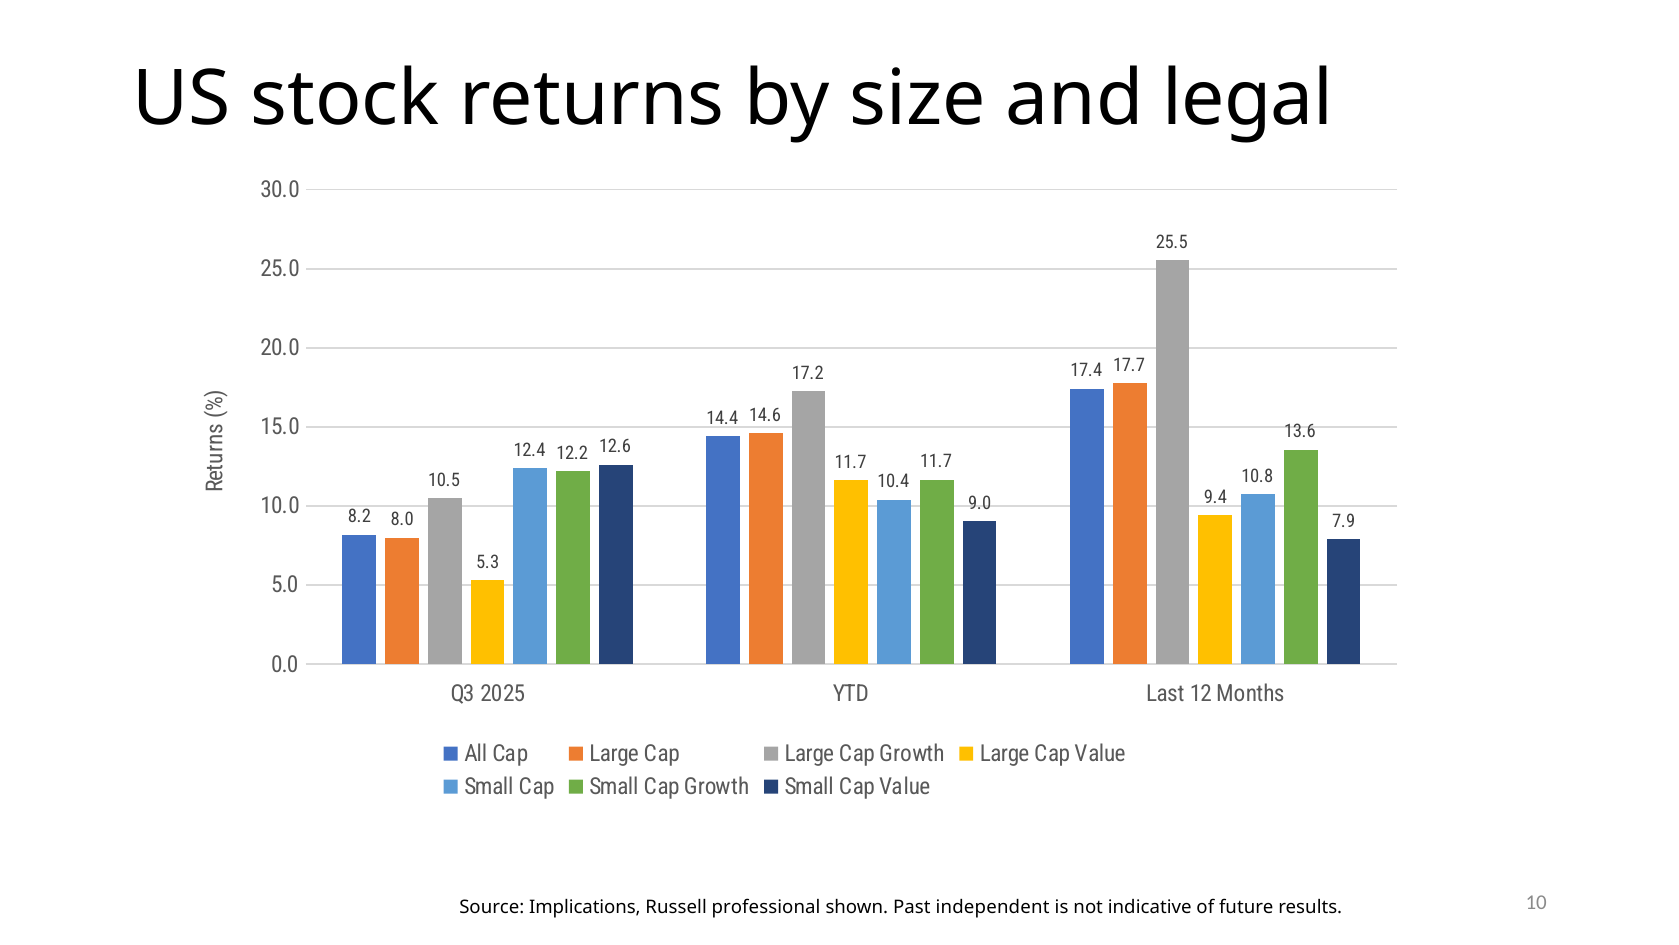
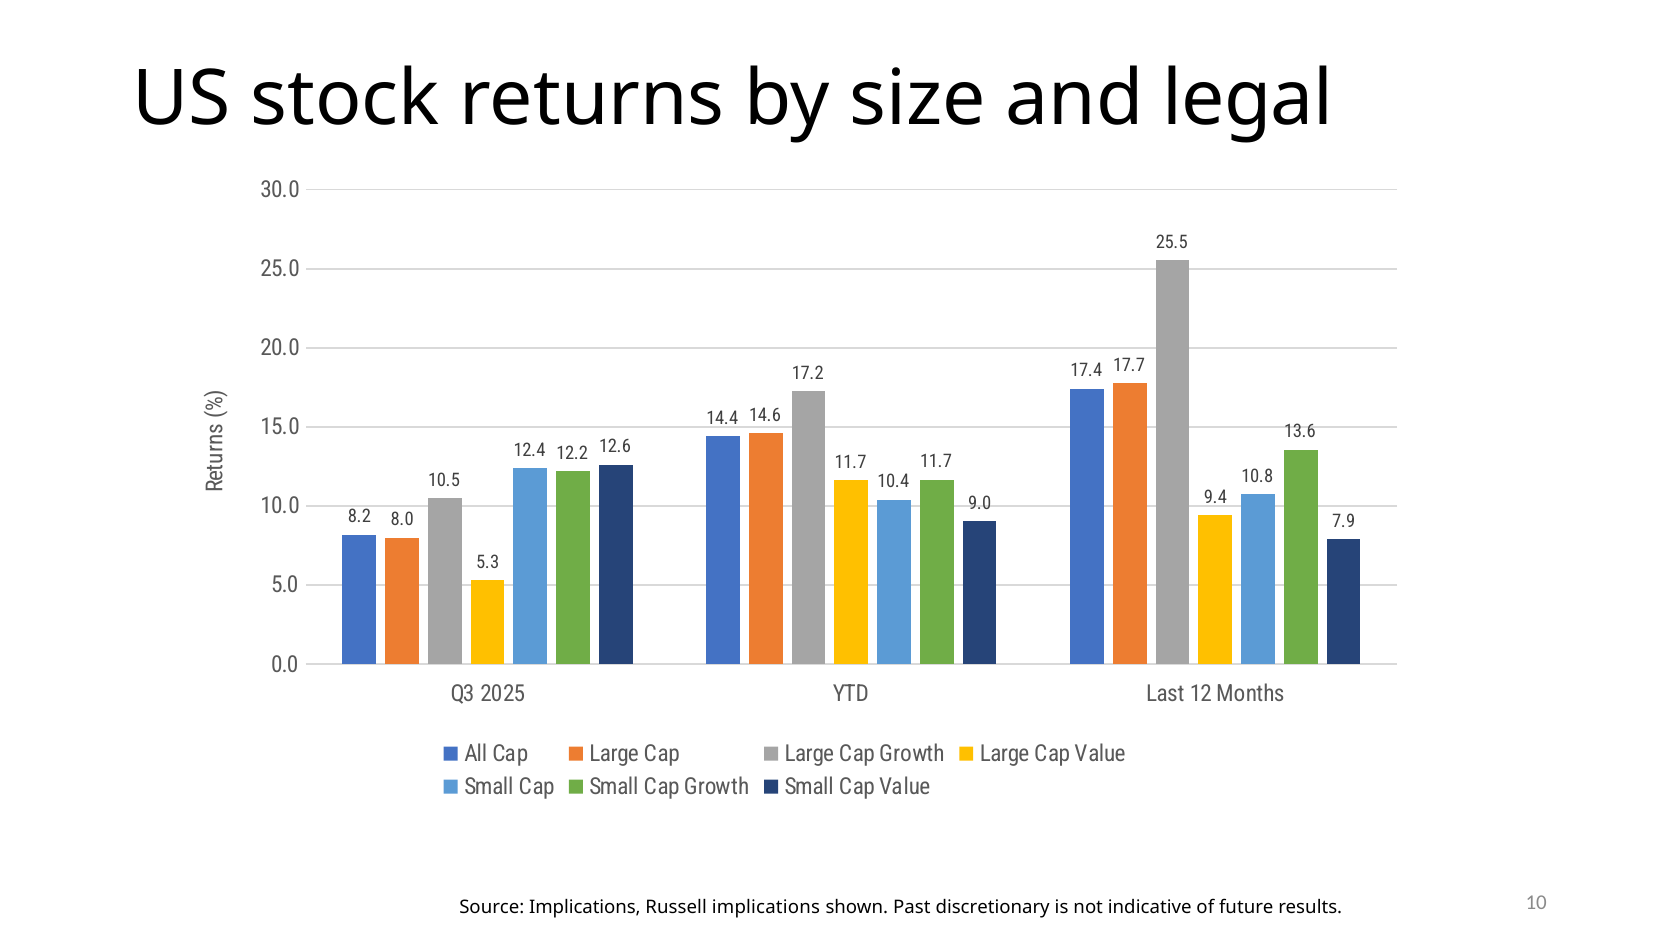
Russell professional: professional -> implications
independent: independent -> discretionary
